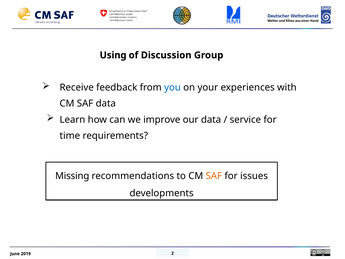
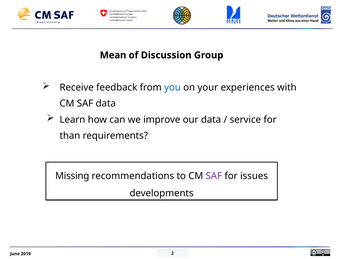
Using: Using -> Mean
time: time -> than
SAF at (214, 176) colour: orange -> purple
